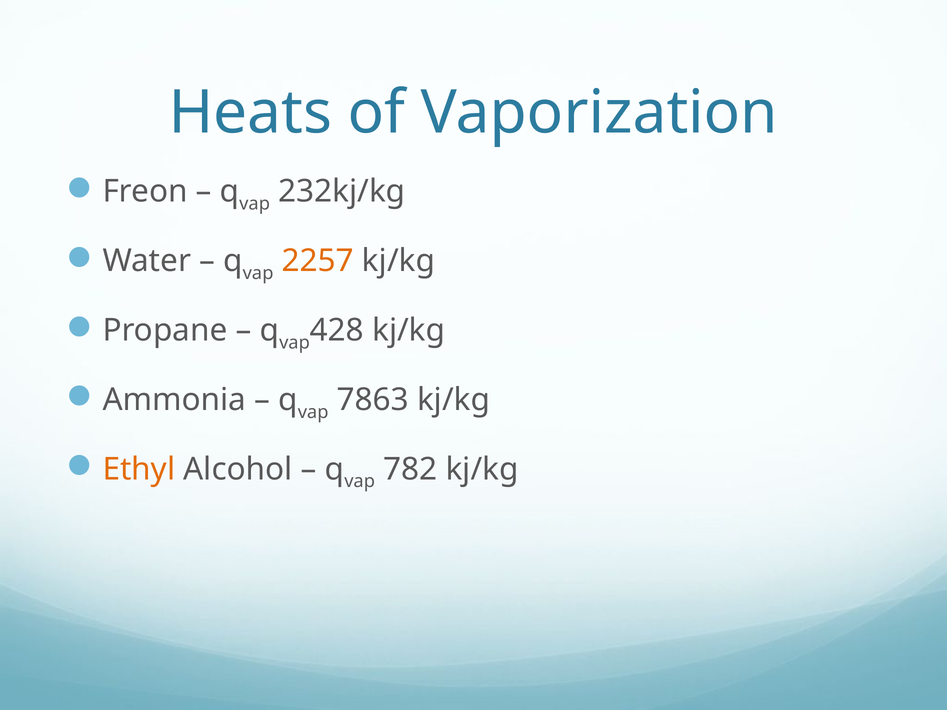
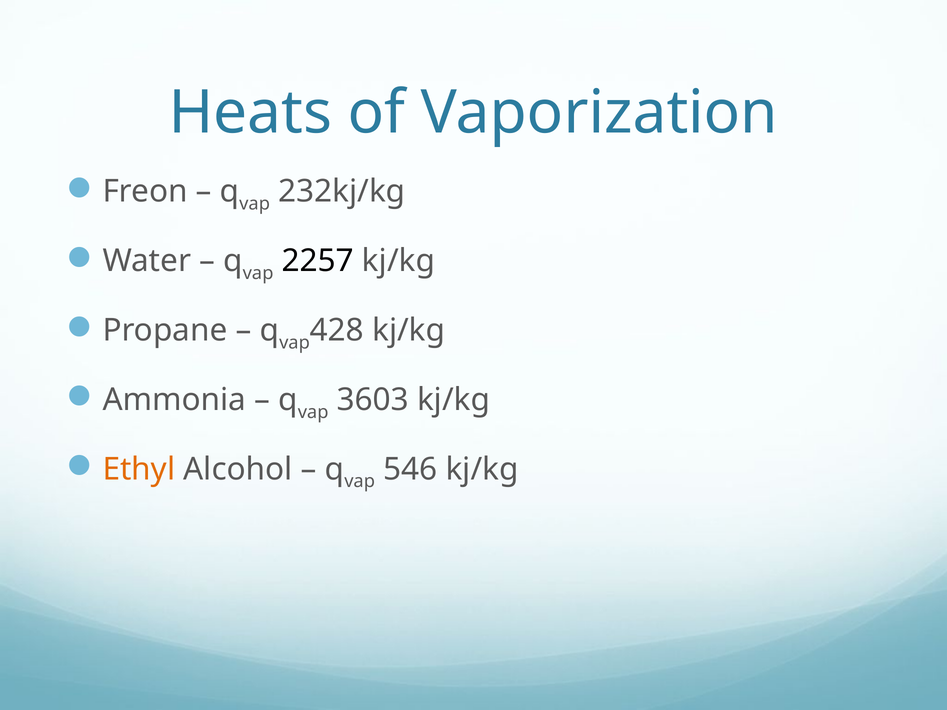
2257 colour: orange -> black
7863: 7863 -> 3603
782: 782 -> 546
